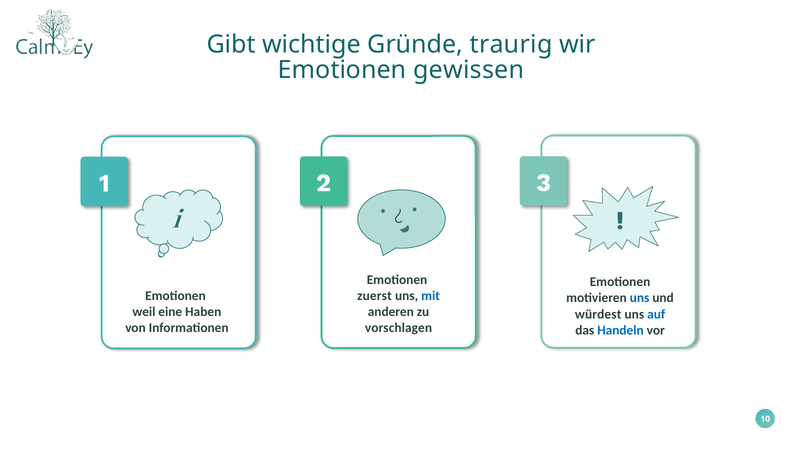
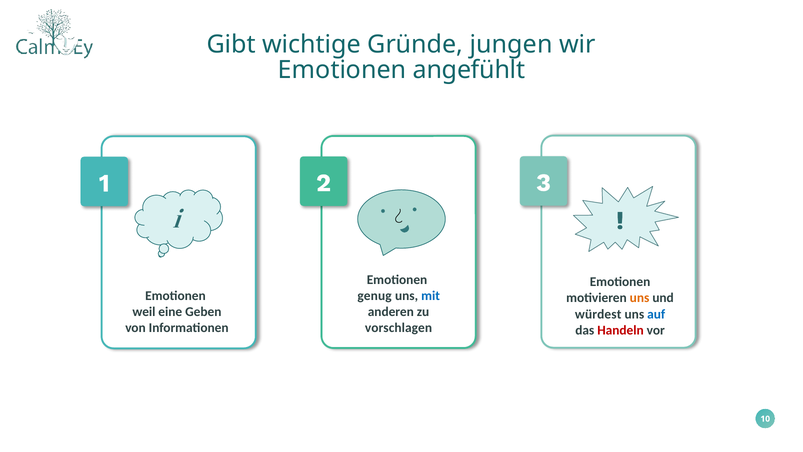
traurig: traurig -> jungen
gewissen: gewissen -> angefühlt
zuerst: zuerst -> genug
uns at (640, 298) colour: blue -> orange
Haben: Haben -> Geben
Handeln colour: blue -> red
